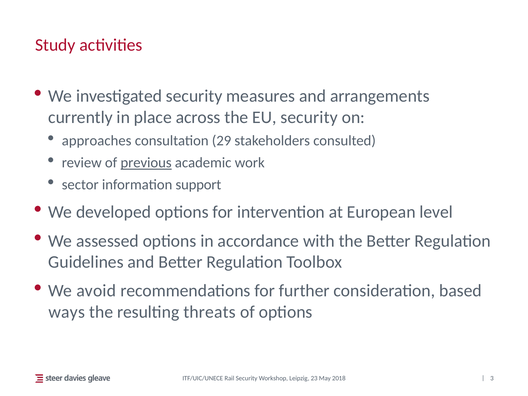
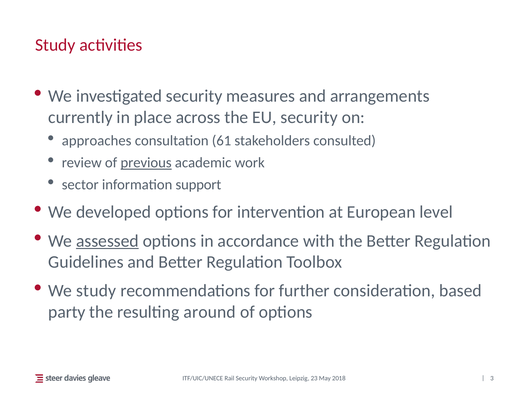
29: 29 -> 61
assessed underline: none -> present
We avoid: avoid -> study
ways: ways -> party
threats: threats -> around
